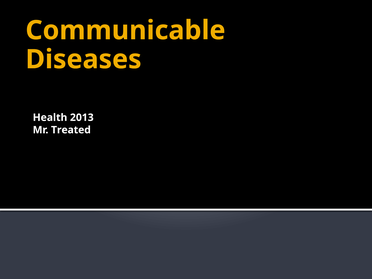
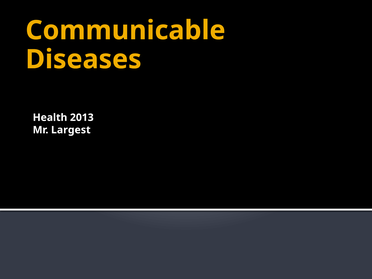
Treated: Treated -> Largest
